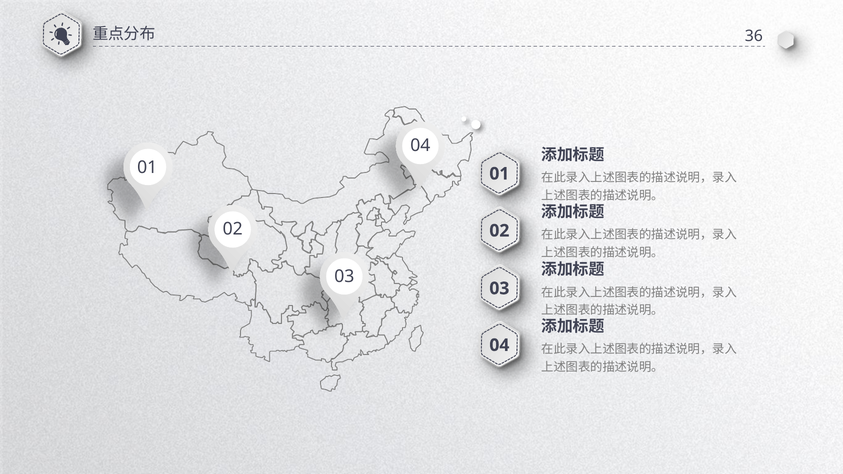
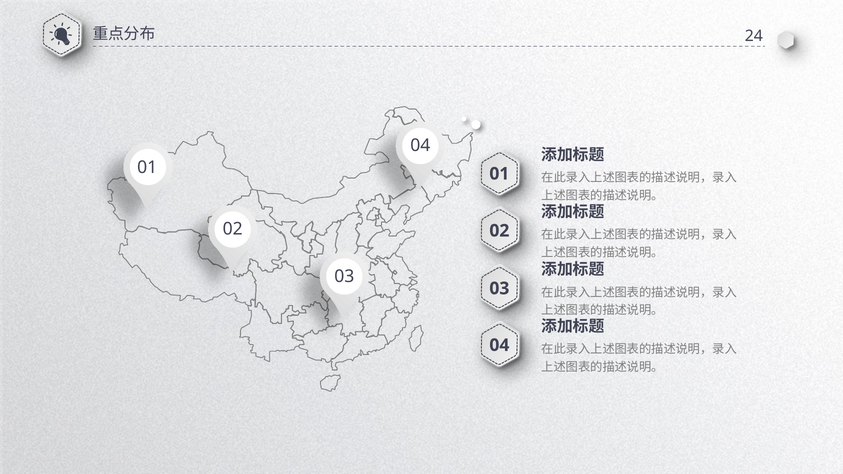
36: 36 -> 24
